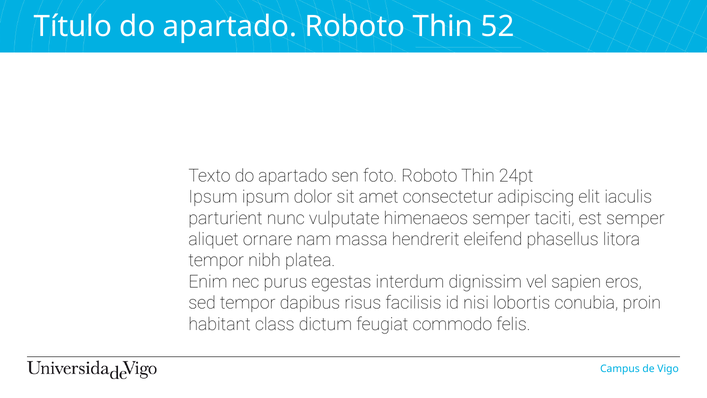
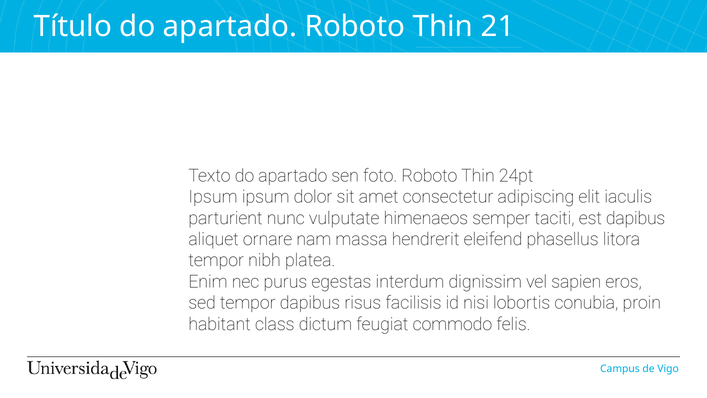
52: 52 -> 21
est semper: semper -> dapibus
